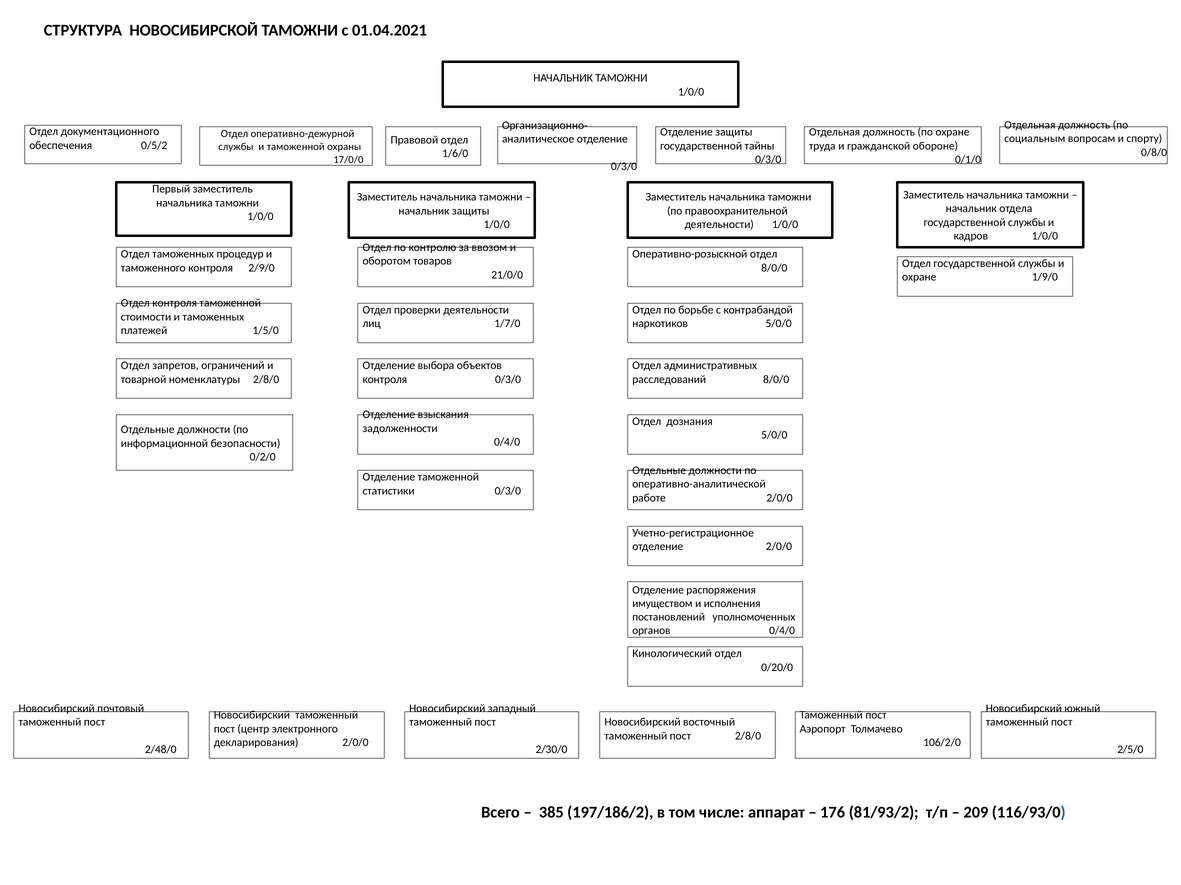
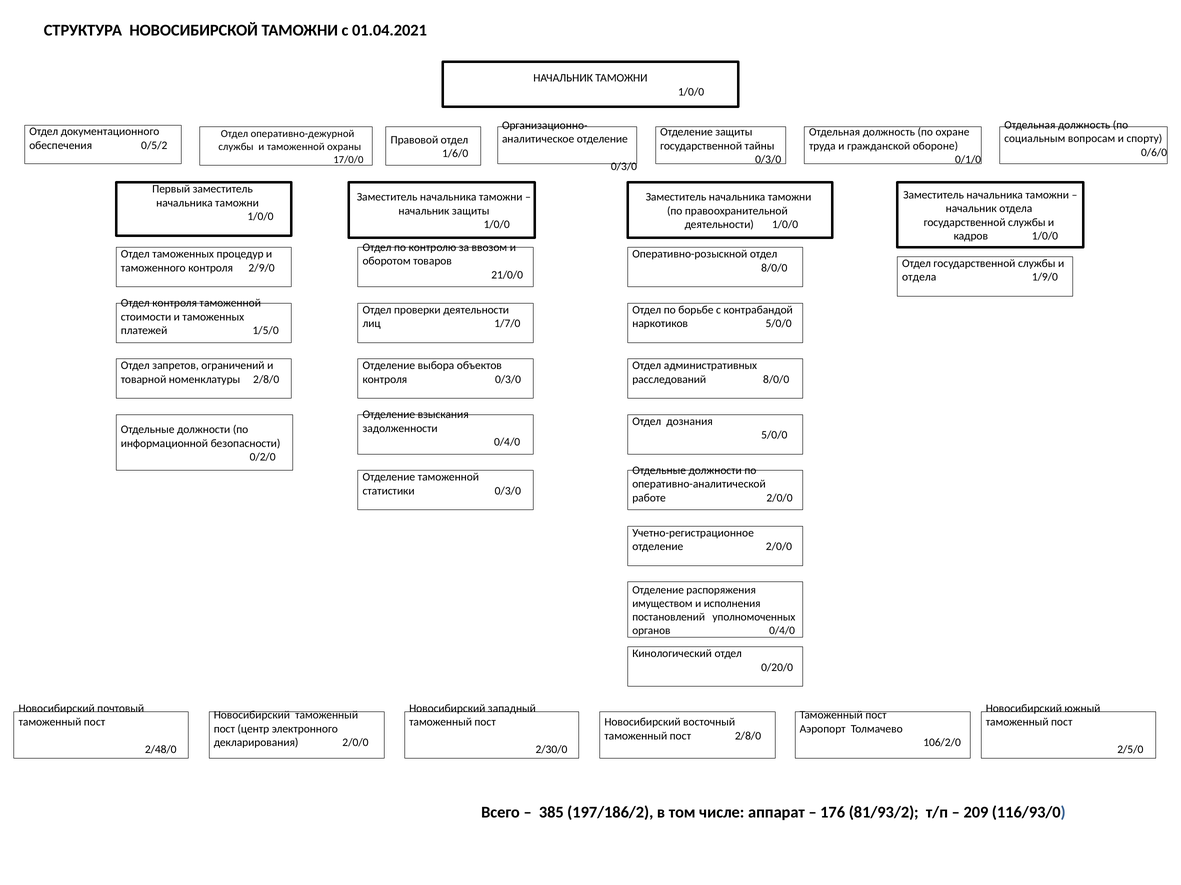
0/8/0: 0/8/0 -> 0/6/0
охране at (919, 277): охране -> отдела
